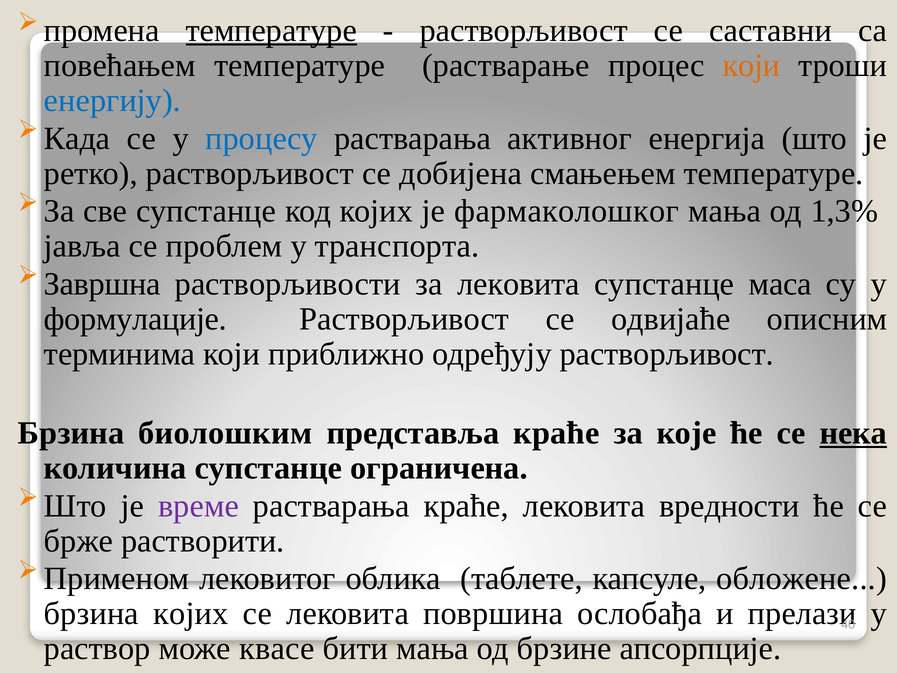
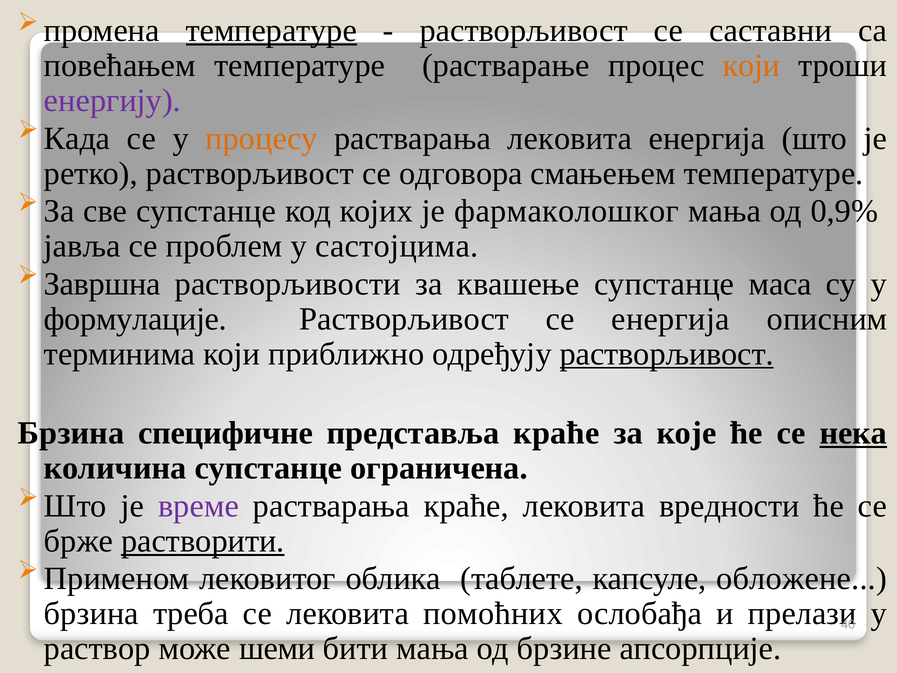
енергију colour: blue -> purple
процесу colour: blue -> orange
растварања активног: активног -> лековита
добијена: добијена -> одговора
1,3%: 1,3% -> 0,9%
транспорта: транспорта -> састојцима
за лековита: лековита -> квашење
се одвијаће: одвијаће -> енергија
растворљивост at (667, 354) underline: none -> present
биолошким: биолошким -> специфичне
растворити underline: none -> present
брзина којих: којих -> треба
површина: површина -> помоћних
квасе: квасе -> шеми
